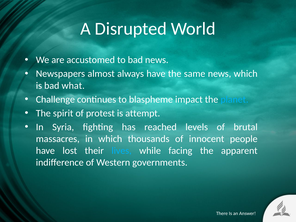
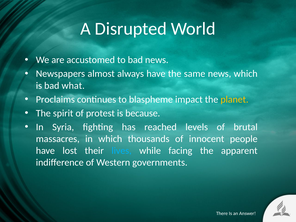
Challenge: Challenge -> Proclaims
planet colour: light blue -> yellow
attempt: attempt -> because
